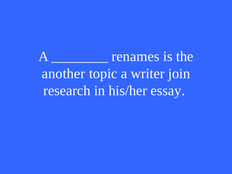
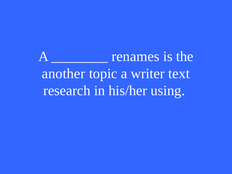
join: join -> text
essay: essay -> using
